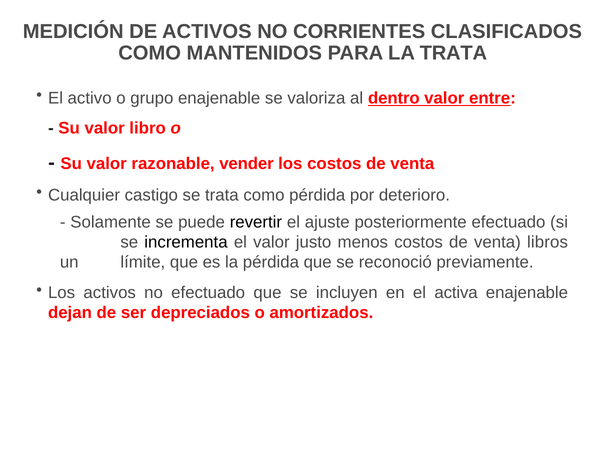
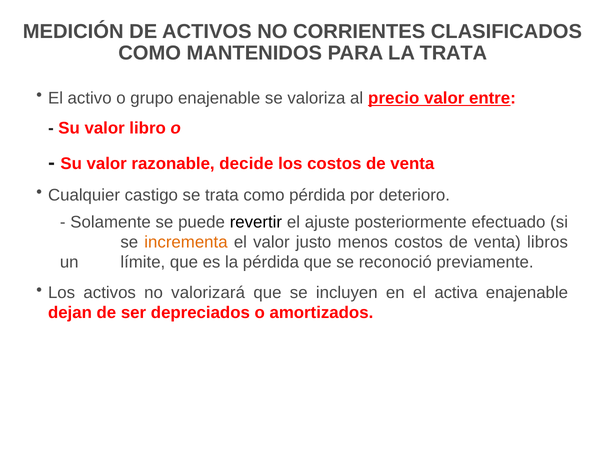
dentro: dentro -> precio
vender: vender -> decide
incrementa colour: black -> orange
no efectuado: efectuado -> valorizará
